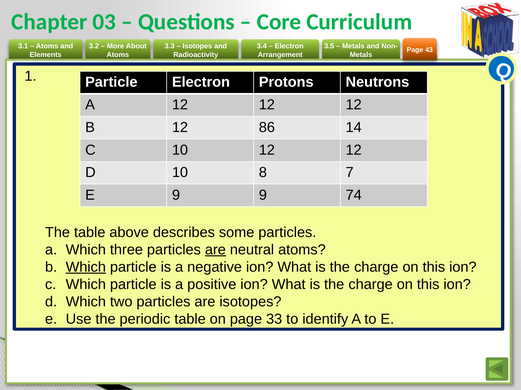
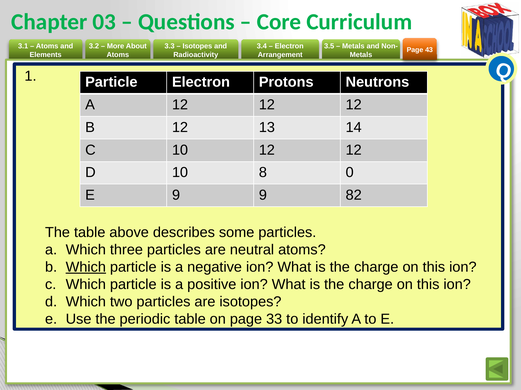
86: 86 -> 13
7: 7 -> 0
74: 74 -> 82
are at (215, 250) underline: present -> none
